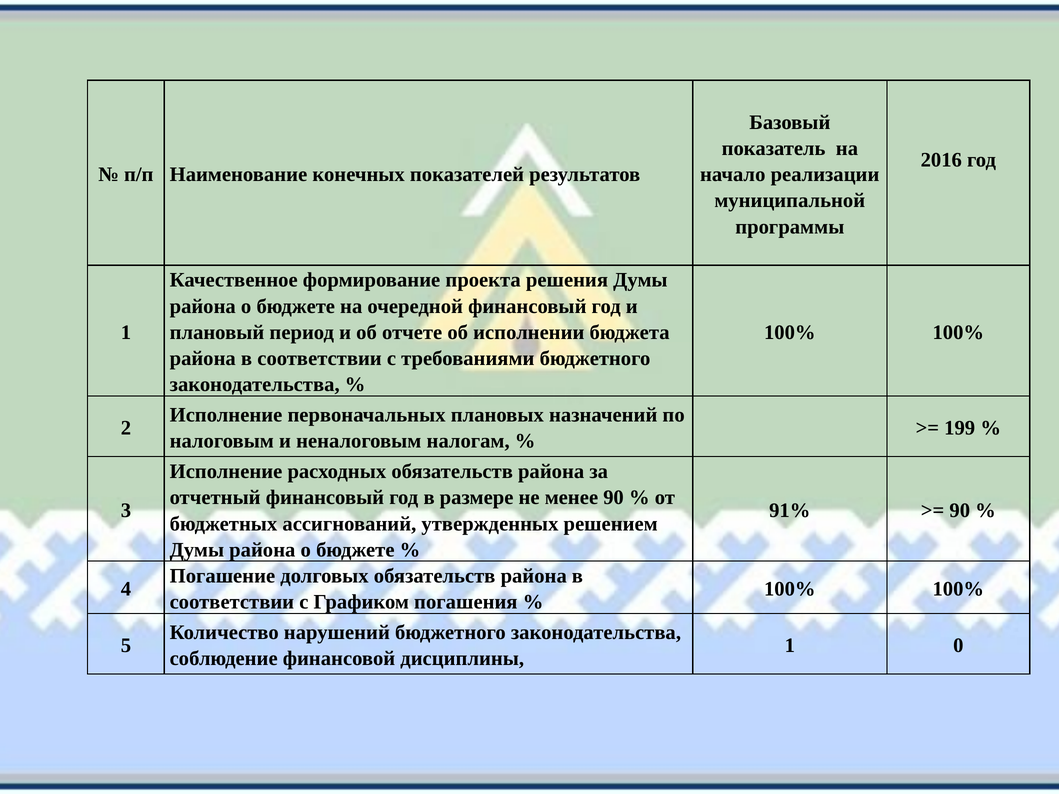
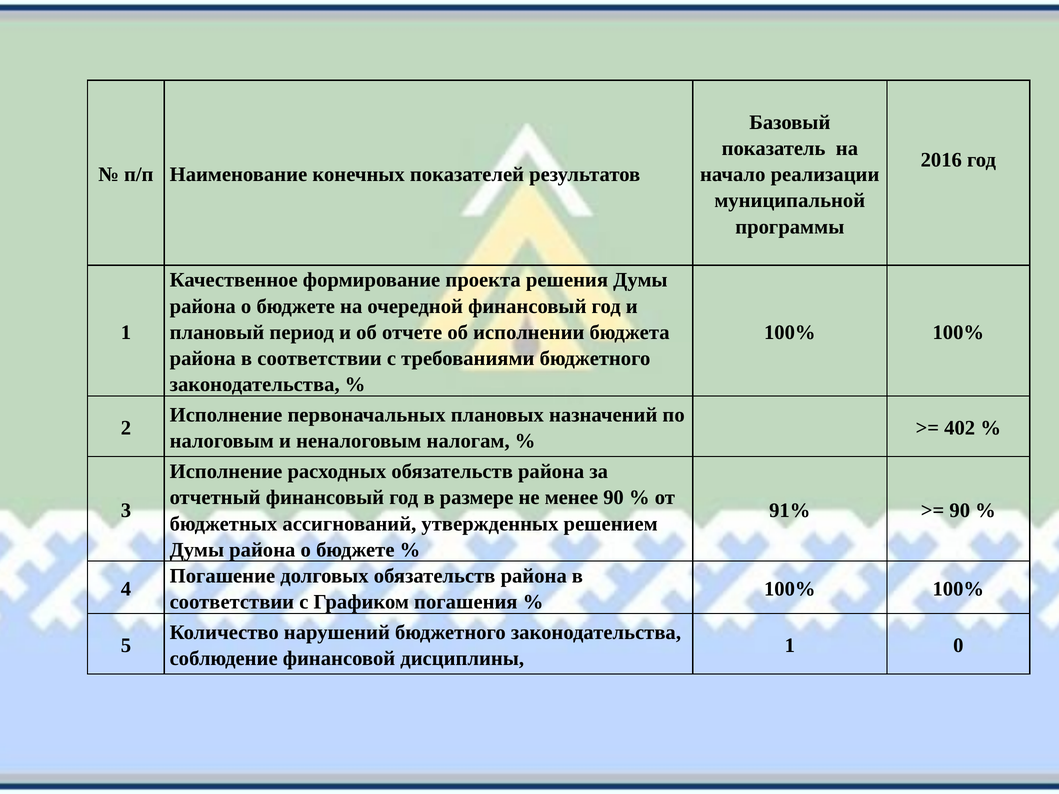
199: 199 -> 402
